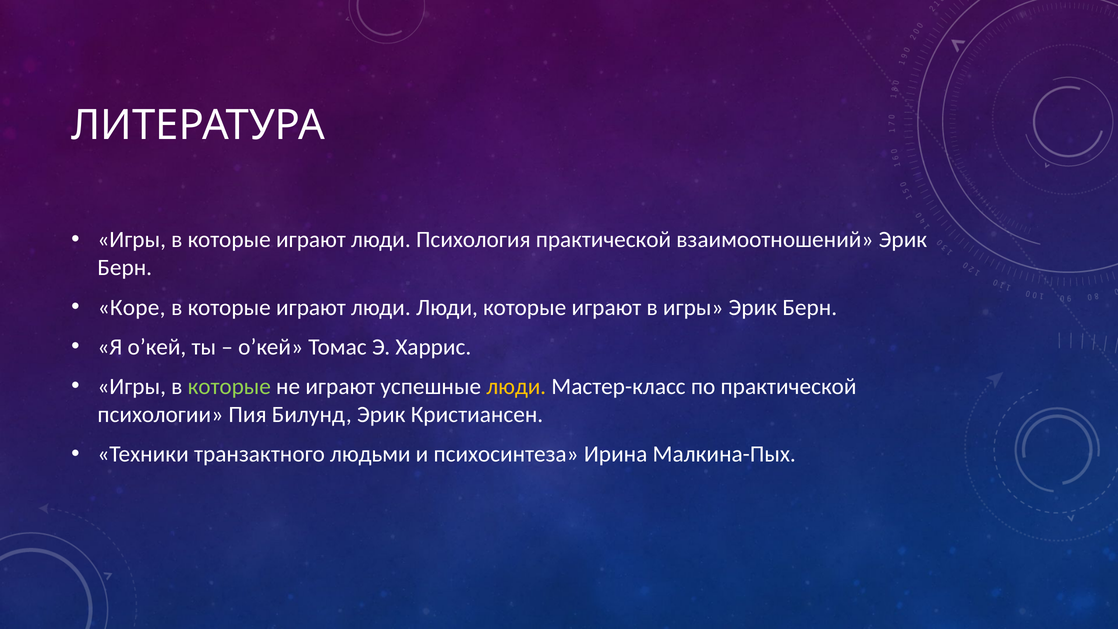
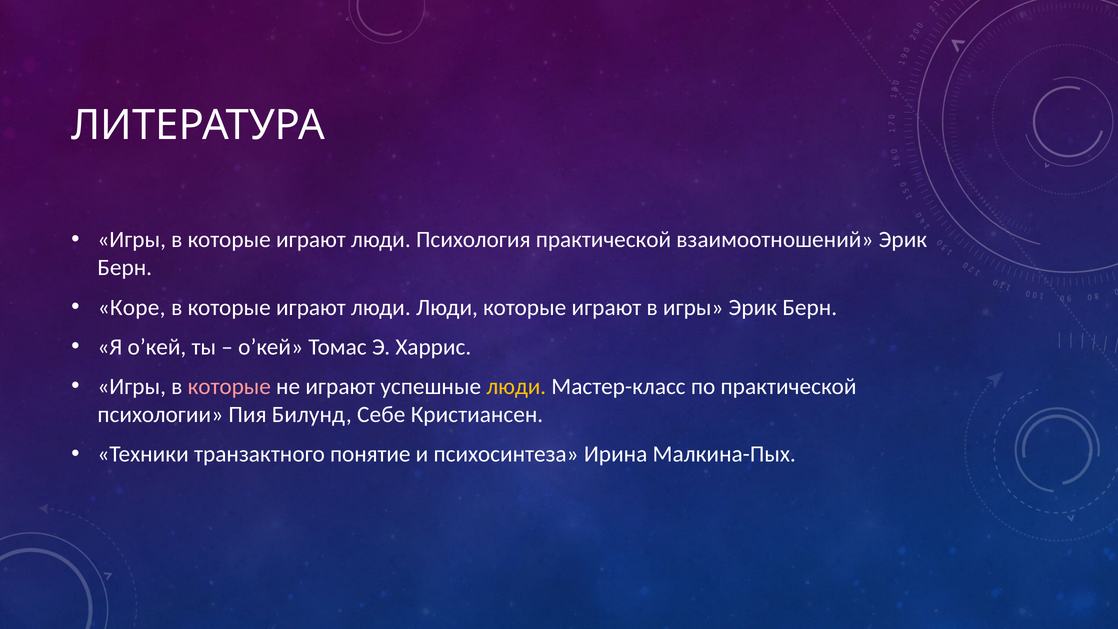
которые at (229, 387) colour: light green -> pink
Билунд Эрик: Эрик -> Себе
людьми: людьми -> понятие
